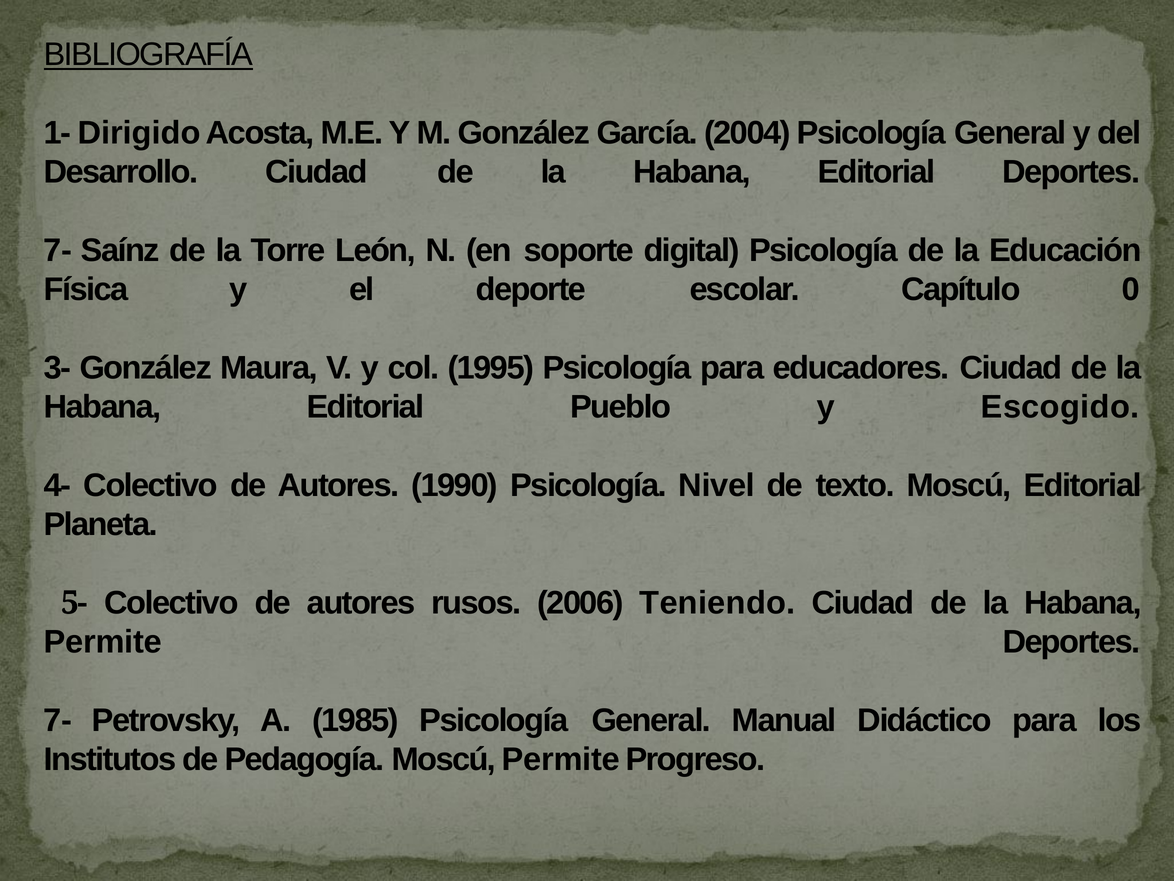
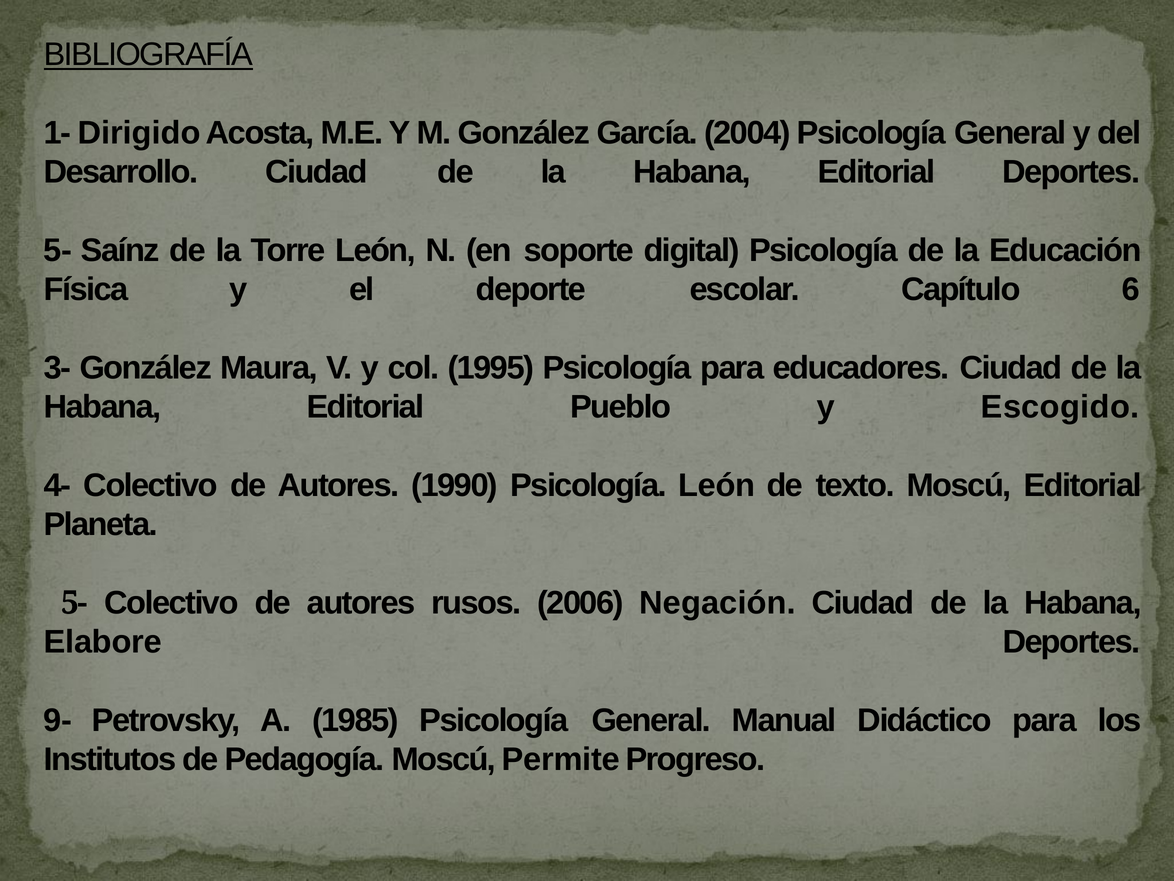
7- at (58, 250): 7- -> 5-
0: 0 -> 6
Psicología Nivel: Nivel -> León
Teniendo: Teniendo -> Negación
Permite at (103, 642): Permite -> Elabore
7- at (58, 720): 7- -> 9-
